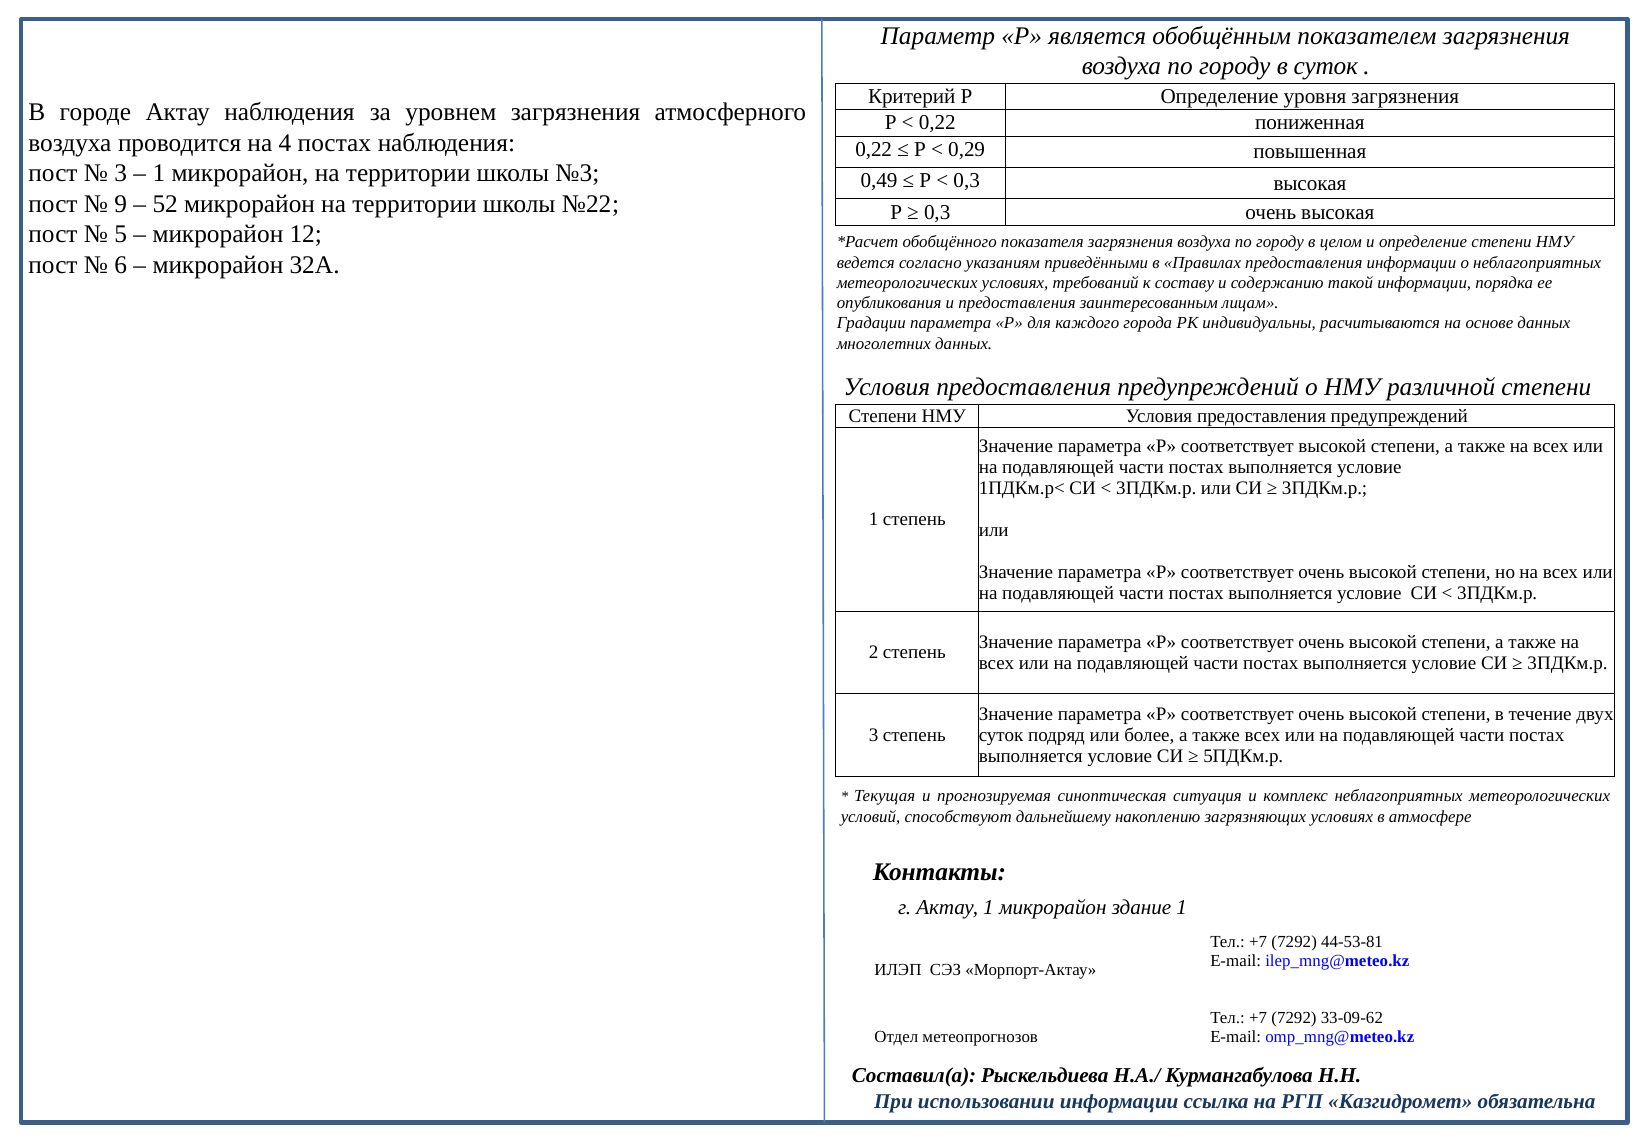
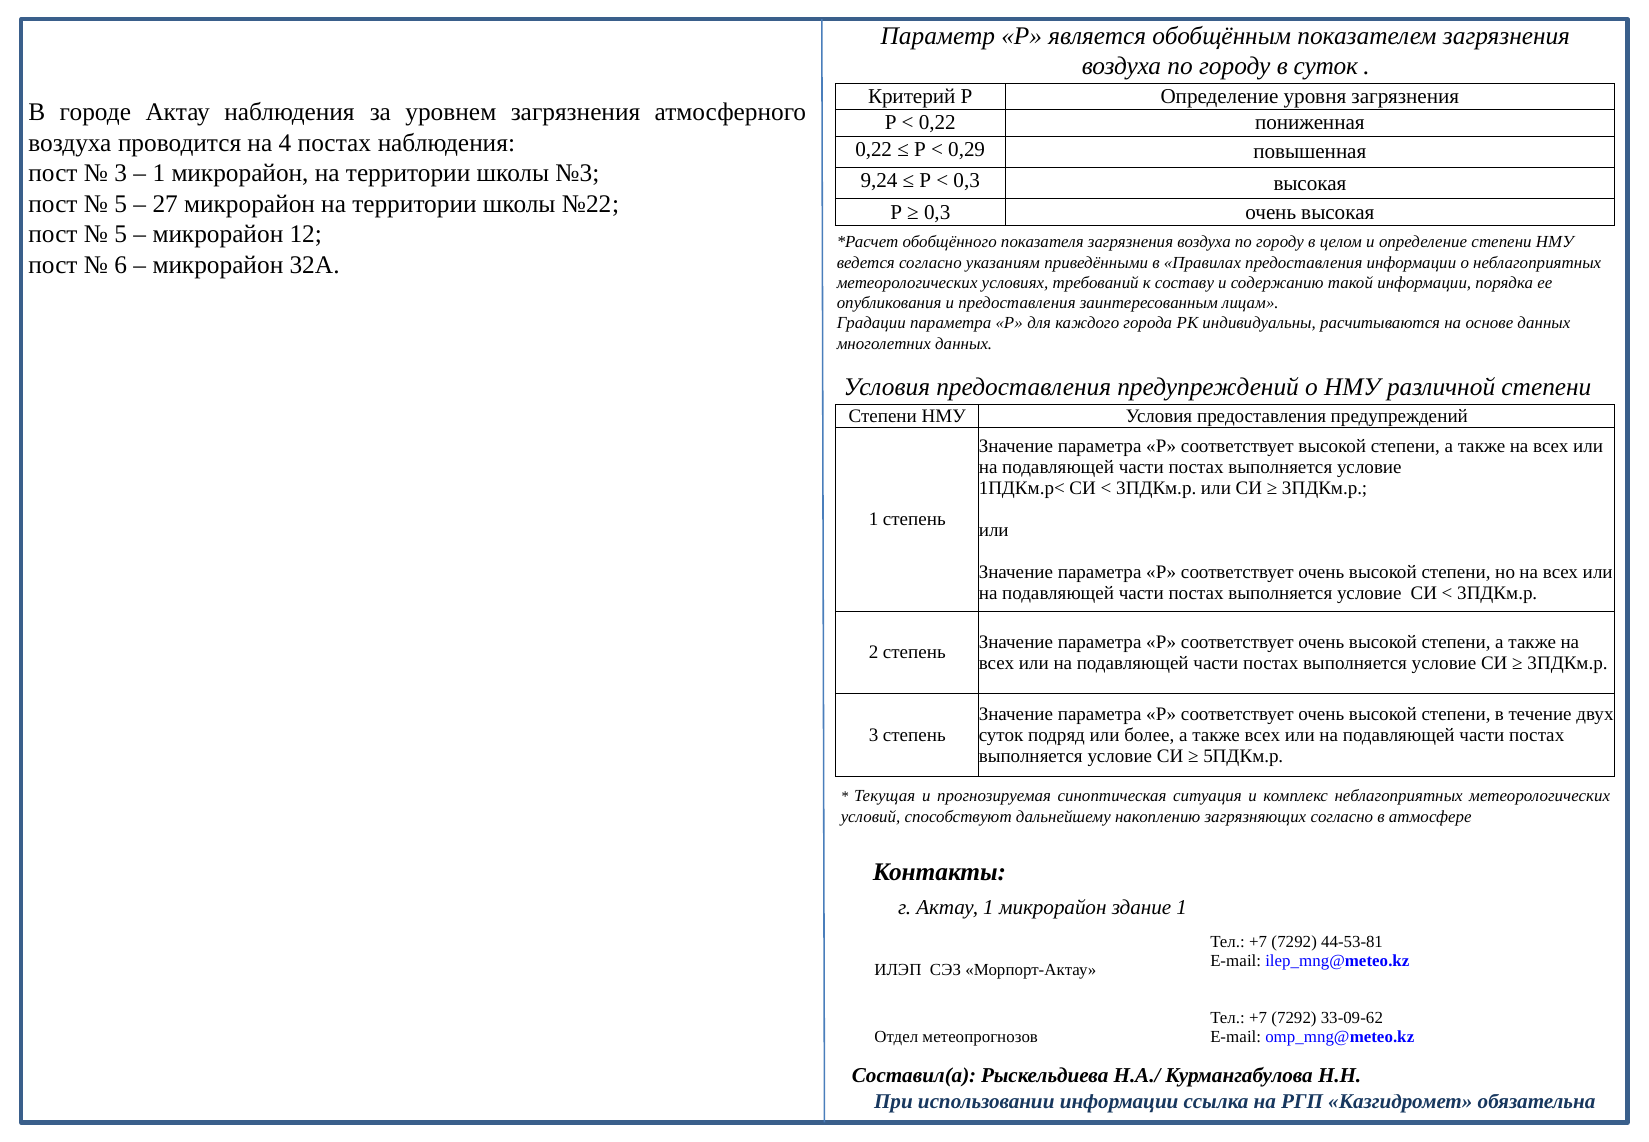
0,49: 0,49 -> 9,24
9 at (121, 204): 9 -> 5
52: 52 -> 27
загрязняющих условиях: условиях -> согласно
